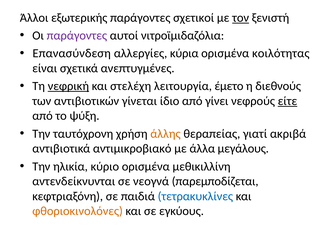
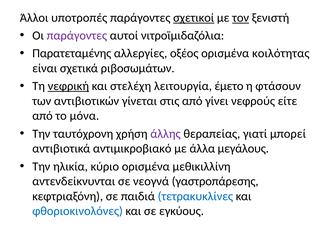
εξωτερικής: εξωτερικής -> υποτροπές
σχετικοί underline: none -> present
Επανασύνδεση: Επανασύνδεση -> Παρατεταμένης
κύρια: κύρια -> οξέος
ανεπτυγμένες: ανεπτυγμένες -> ριβοσωμάτων
διεθνούς: διεθνούς -> φτάσουν
ίδιο: ίδιο -> στις
είτε underline: present -> none
ψύξη: ψύξη -> μόνα
άλλης colour: orange -> purple
ακριβά: ακριβά -> μπορεί
παρεμποδίζεται: παρεμποδίζεται -> γαστροπάρεσης
φθοριοκινολόνες colour: orange -> blue
